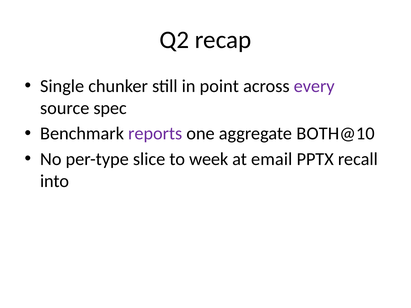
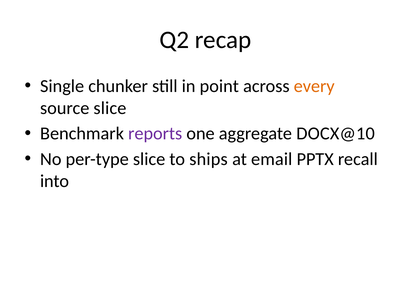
every colour: purple -> orange
source spec: spec -> slice
BOTH@10: BOTH@10 -> DOCX@10
week: week -> ships
